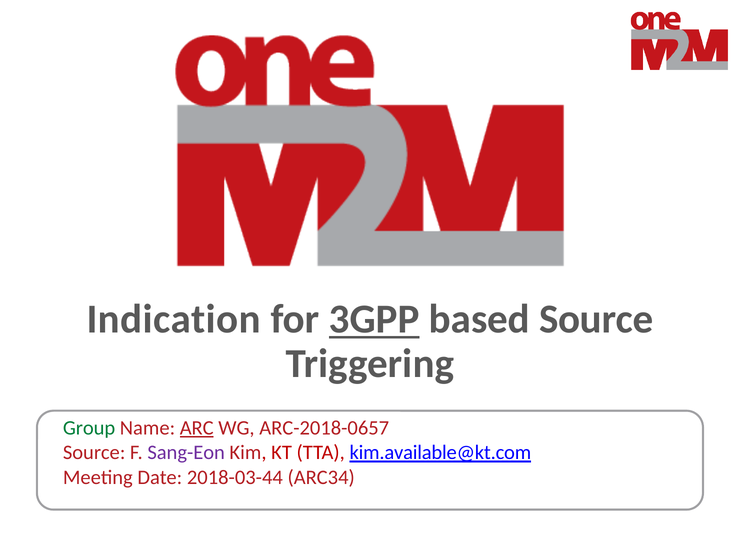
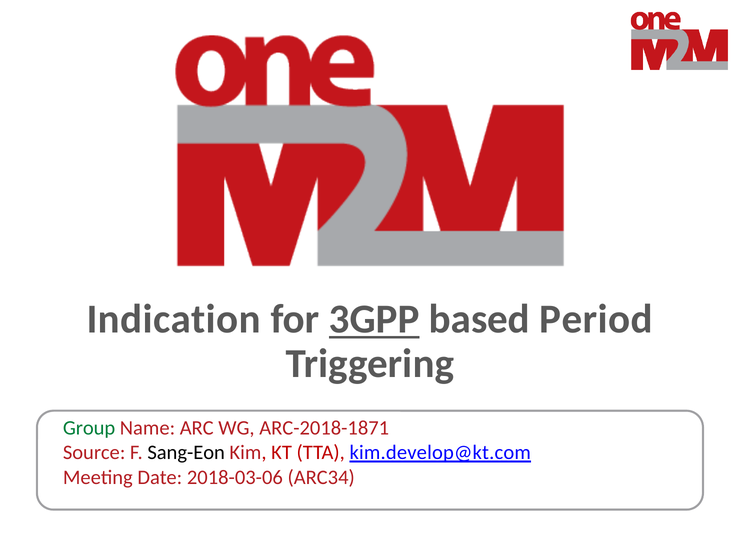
based Source: Source -> Period
ARC underline: present -> none
ARC-2018-0657: ARC-2018-0657 -> ARC-2018-1871
Sang-Eon colour: purple -> black
kim.available@kt.com: kim.available@kt.com -> kim.develop@kt.com
2018-03-44: 2018-03-44 -> 2018-03-06
